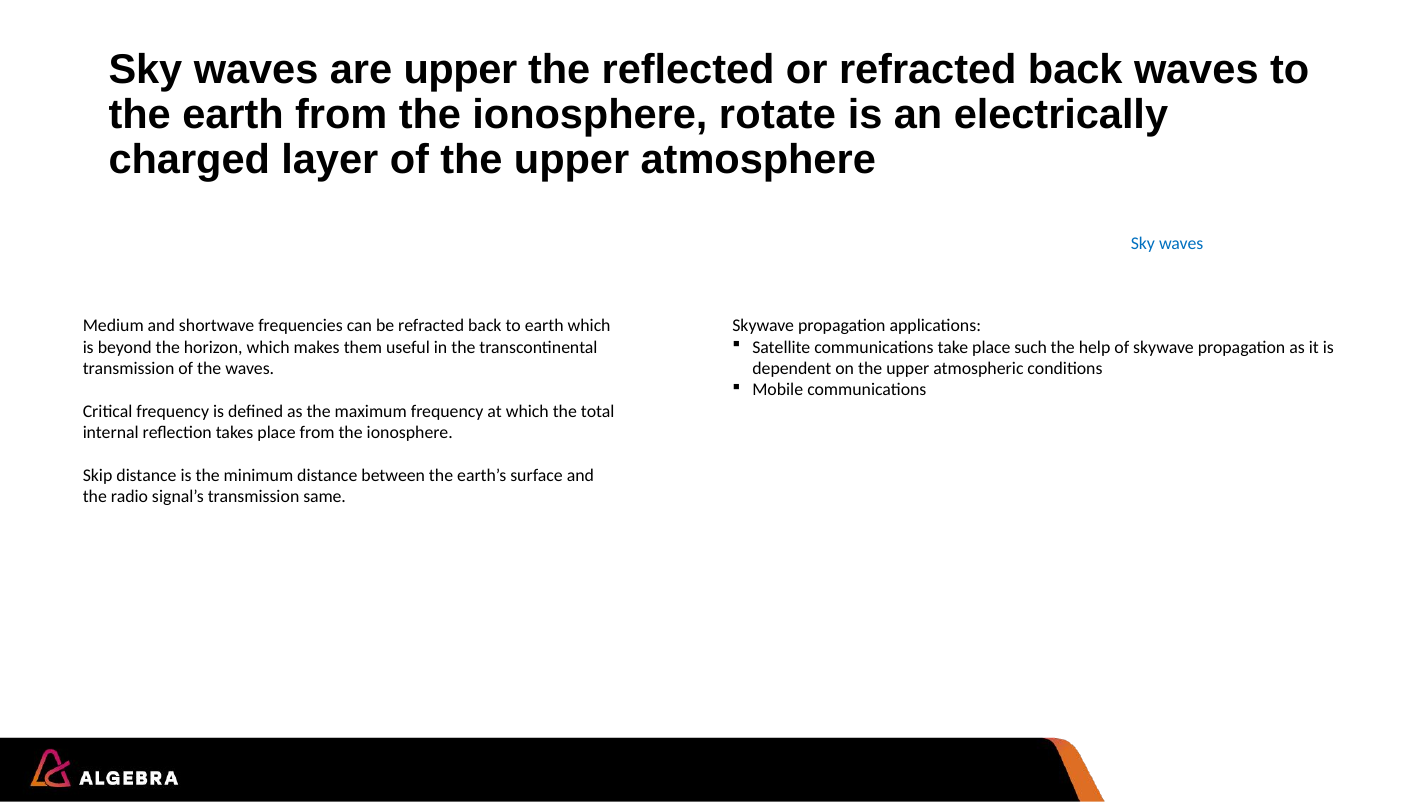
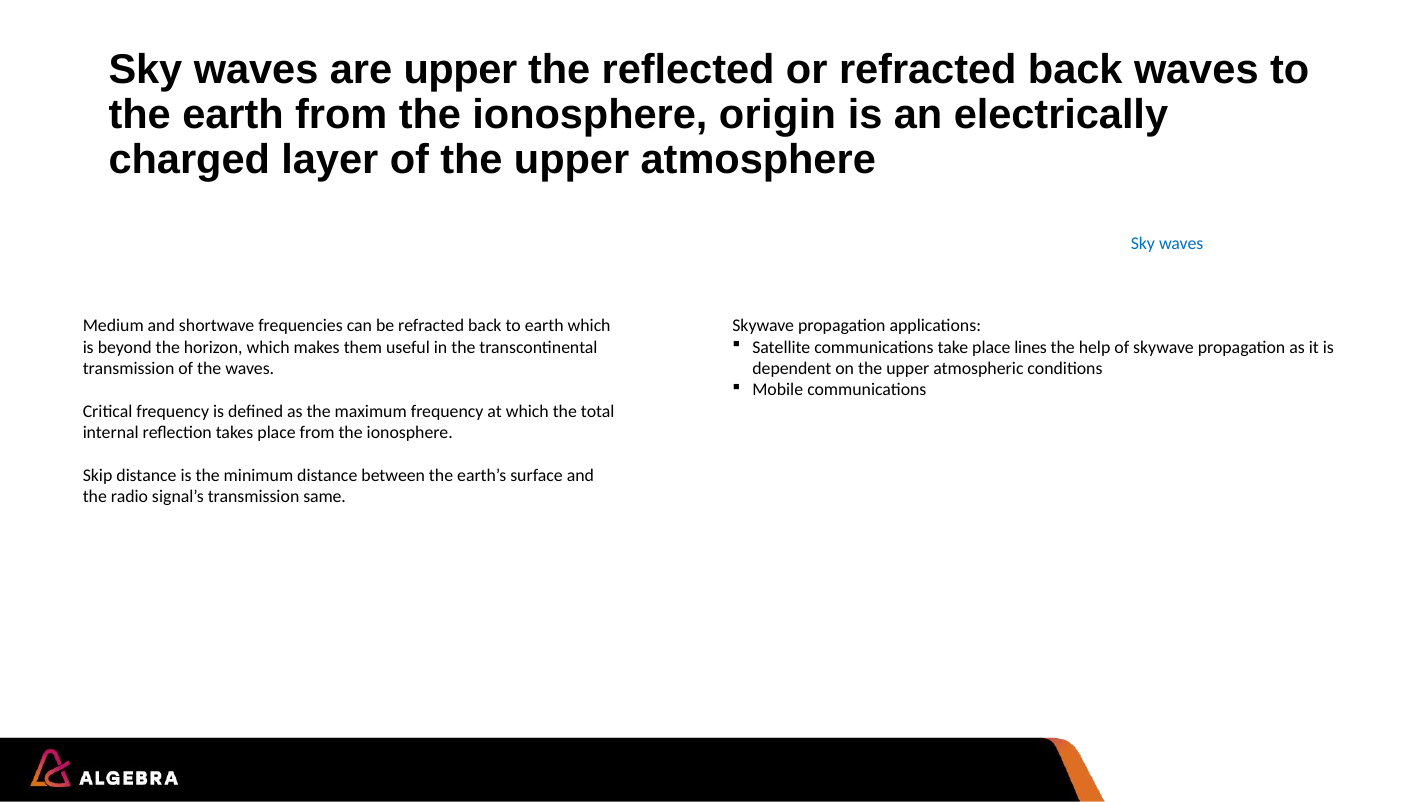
rotate: rotate -> origin
such: such -> lines
